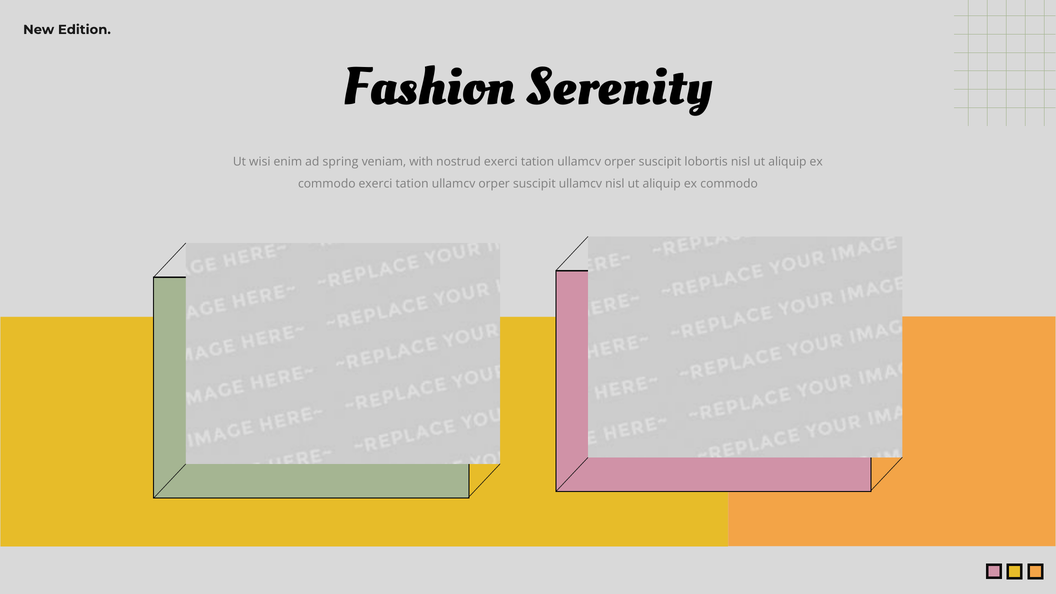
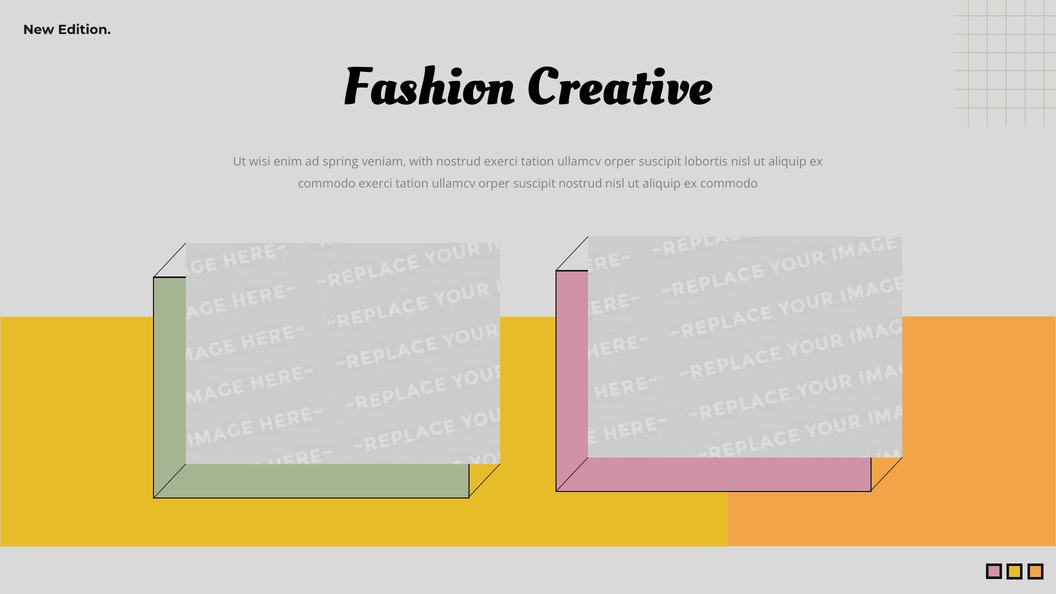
Serenity: Serenity -> Creative
suscipit ullamcv: ullamcv -> nostrud
